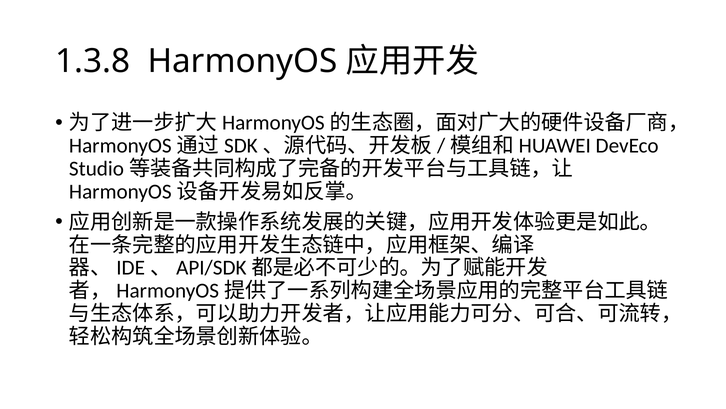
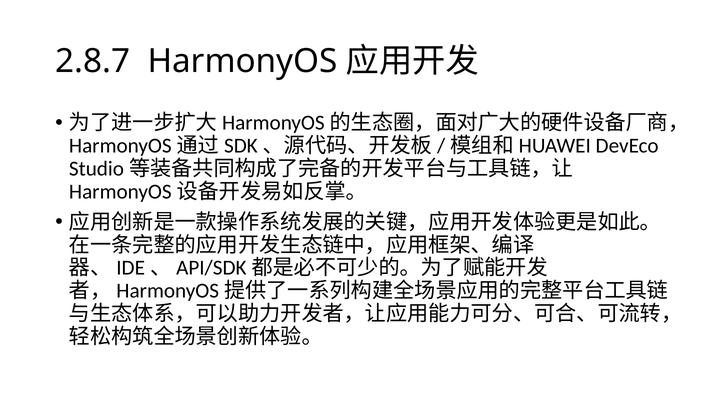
1.3.8: 1.3.8 -> 2.8.7
